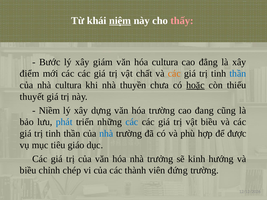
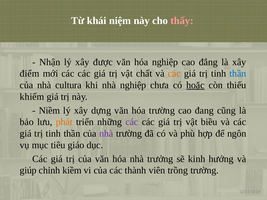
niệm underline: present -> none
Bước: Bước -> Nhận
giám: giám -> được
hóa cultura: cultura -> nghiệp
nhà thuyền: thuyền -> nghiệp
thuyết: thuyết -> khiếm
phát colour: blue -> orange
các at (132, 122) colour: blue -> purple
nhà at (106, 134) colour: blue -> purple
được: được -> ngôn
biều at (28, 171): biều -> giúp
chép: chép -> kiềm
đứng: đứng -> trồng
